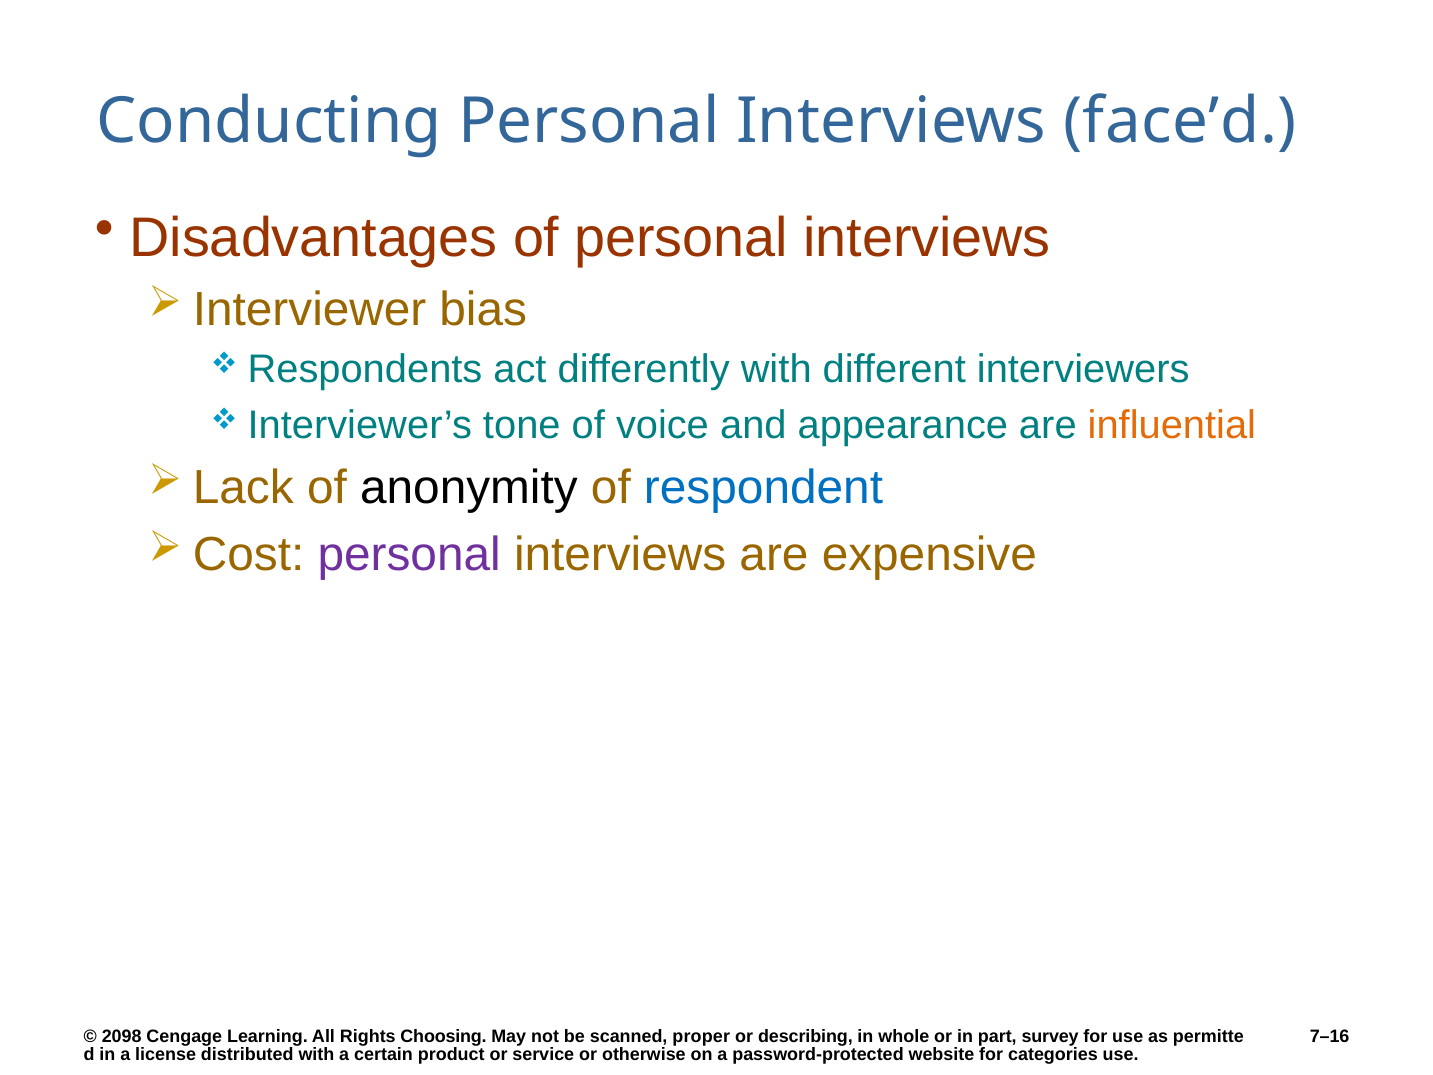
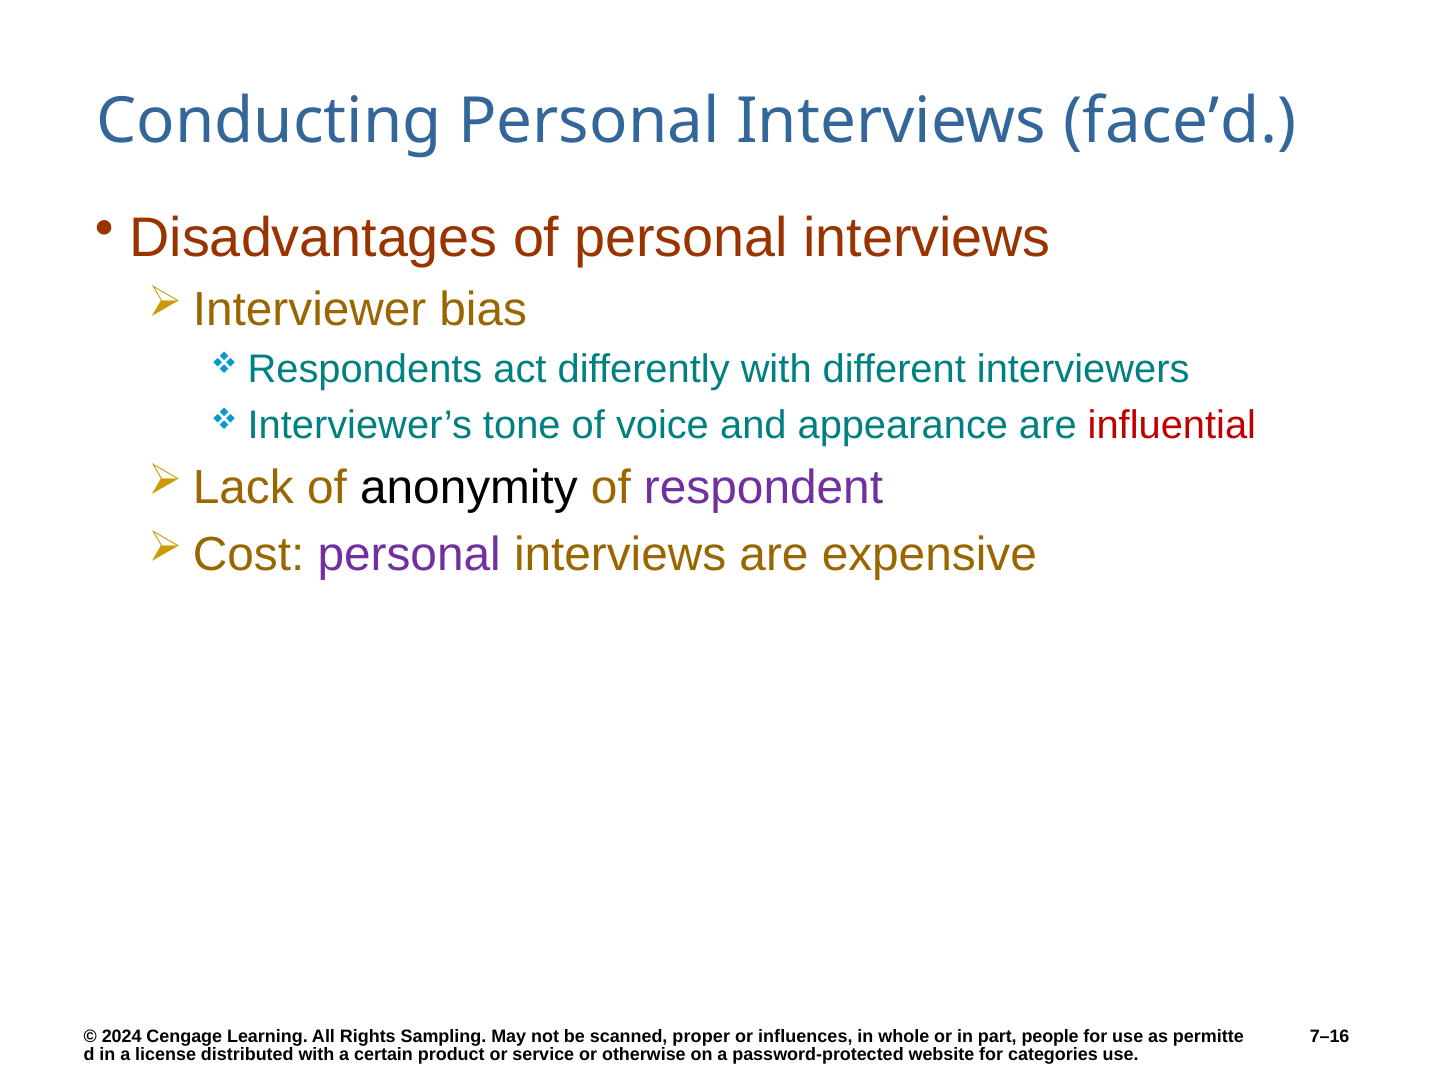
influential colour: orange -> red
respondent colour: blue -> purple
2098: 2098 -> 2024
Choosing: Choosing -> Sampling
describing: describing -> influences
survey: survey -> people
